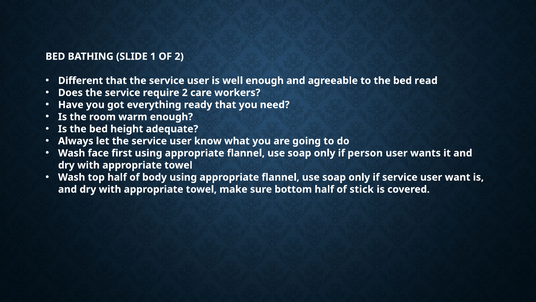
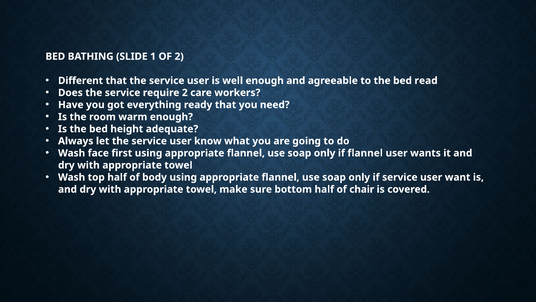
if person: person -> flannel
stick: stick -> chair
